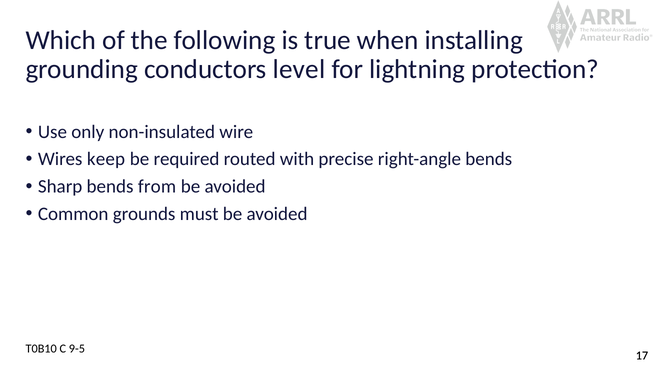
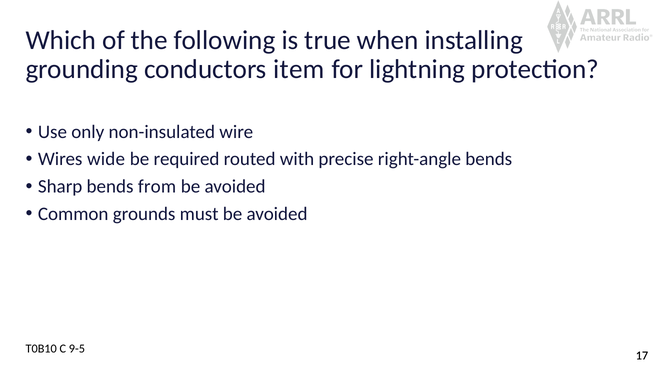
level: level -> item
keep: keep -> wide
